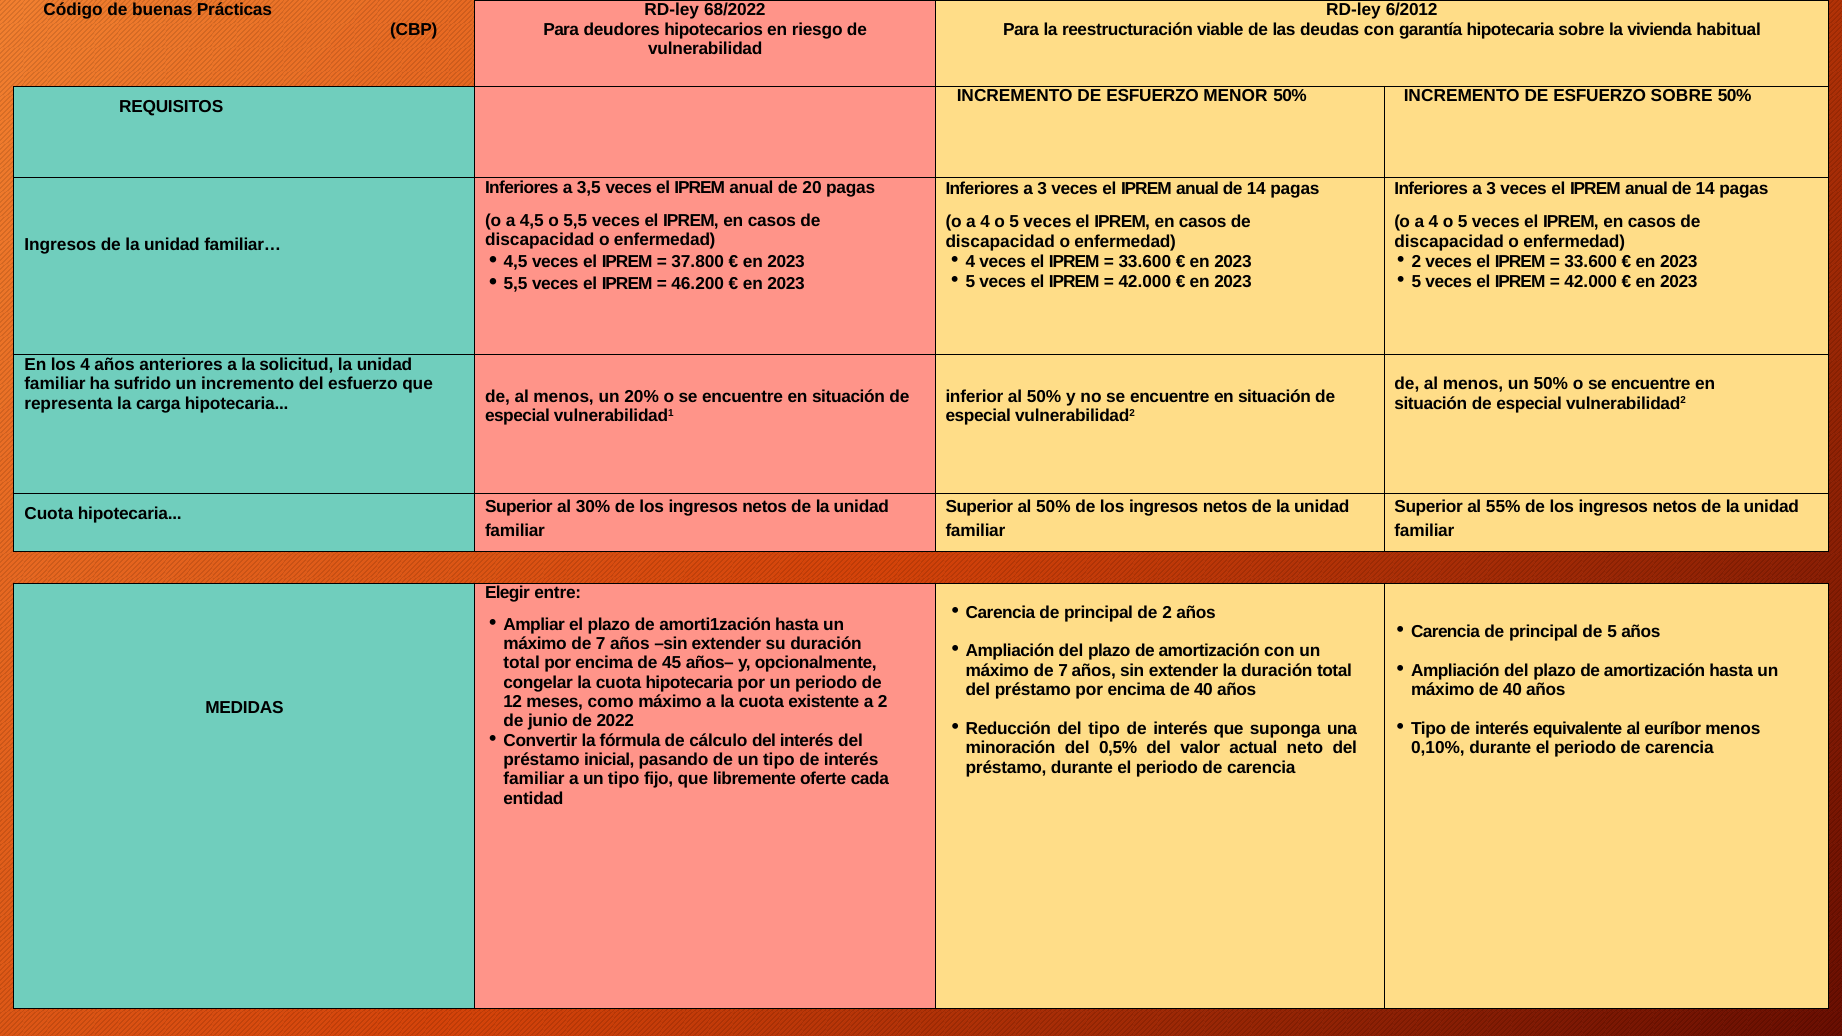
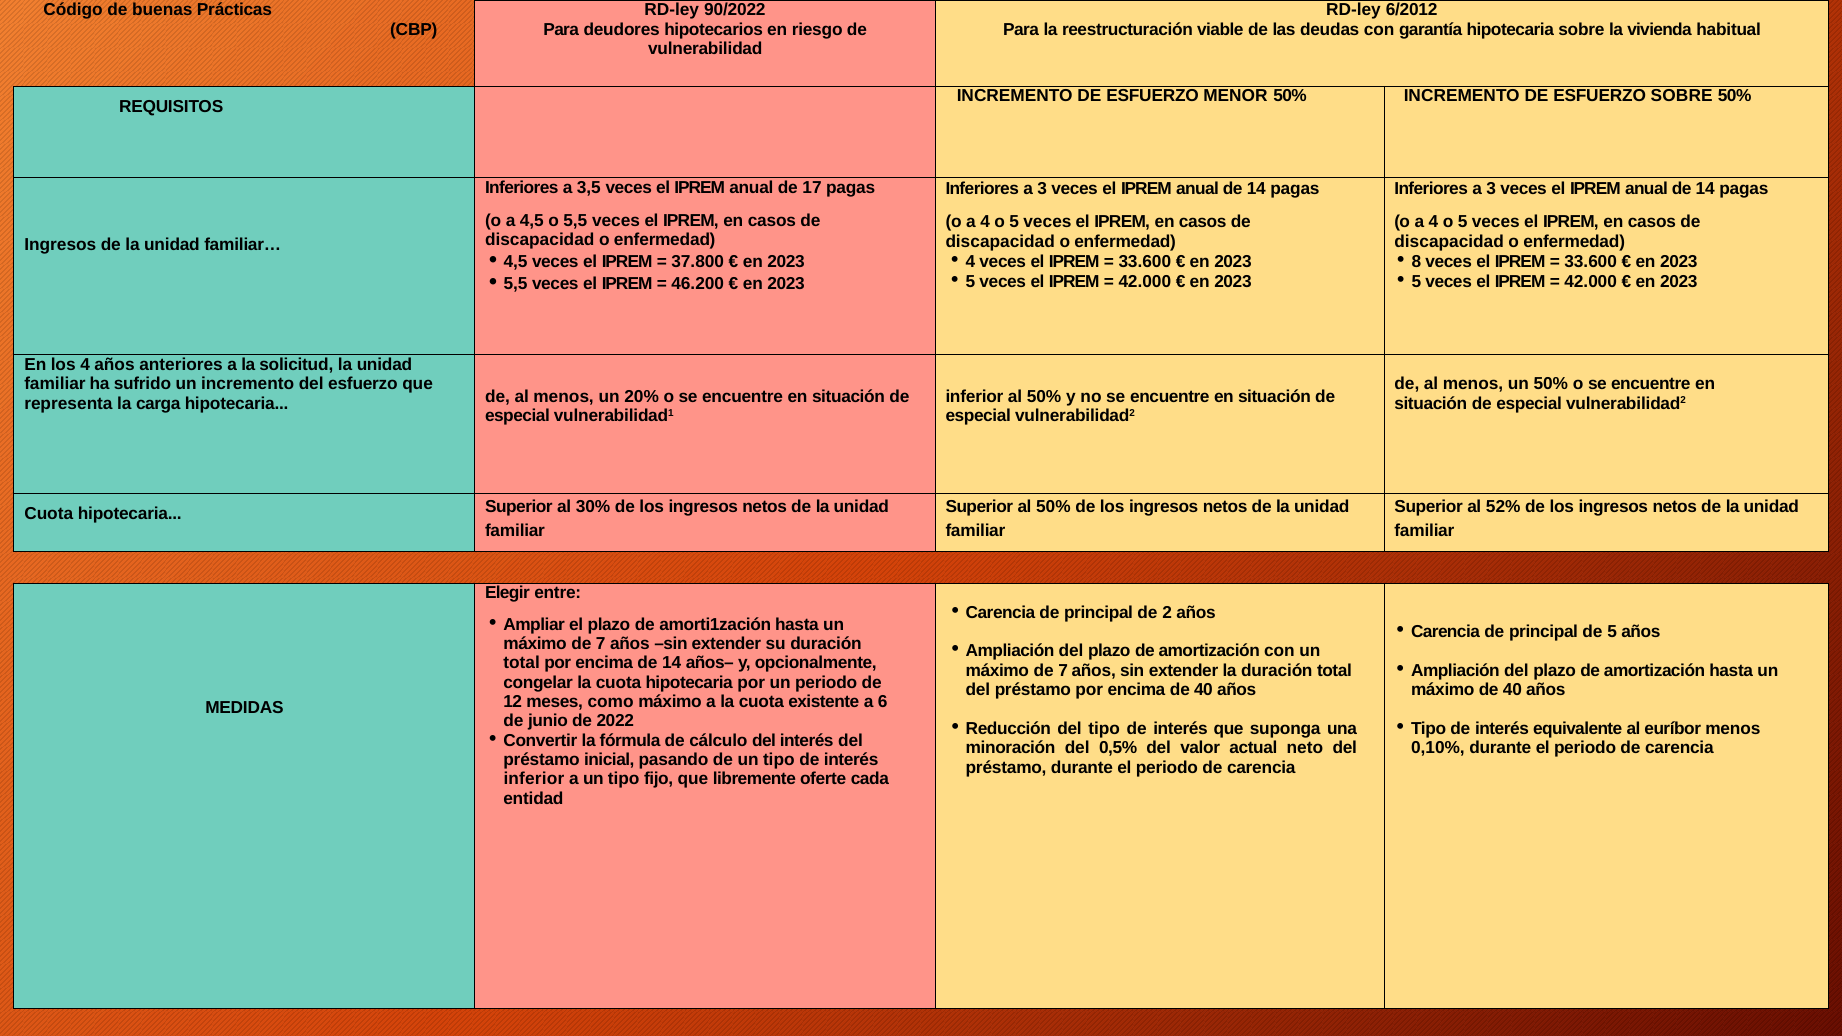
68/2022: 68/2022 -> 90/2022
20: 20 -> 17
2 at (1416, 262): 2 -> 8
55%: 55% -> 52%
encima de 45: 45 -> 14
a 2: 2 -> 6
familiar at (534, 779): familiar -> inferior
